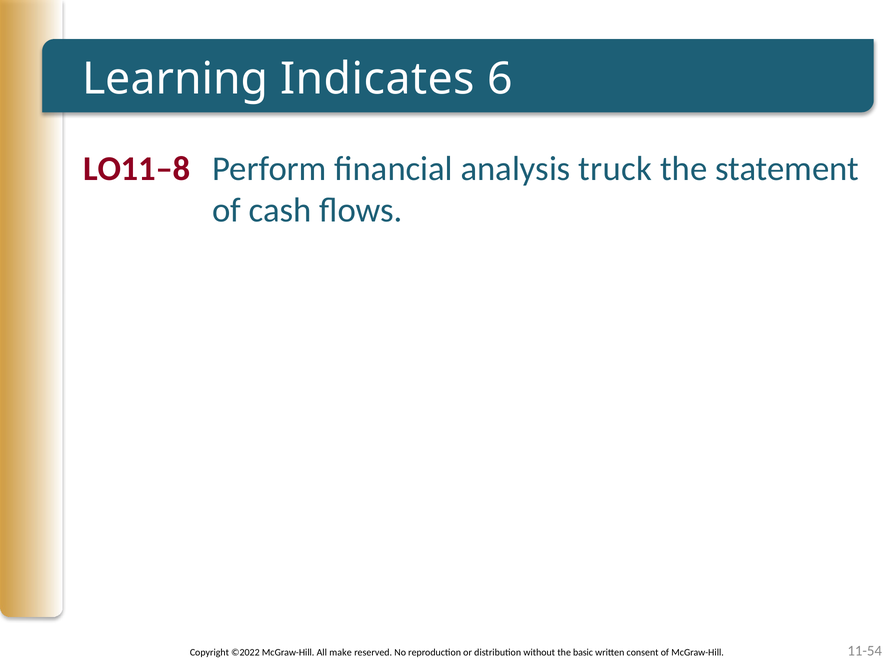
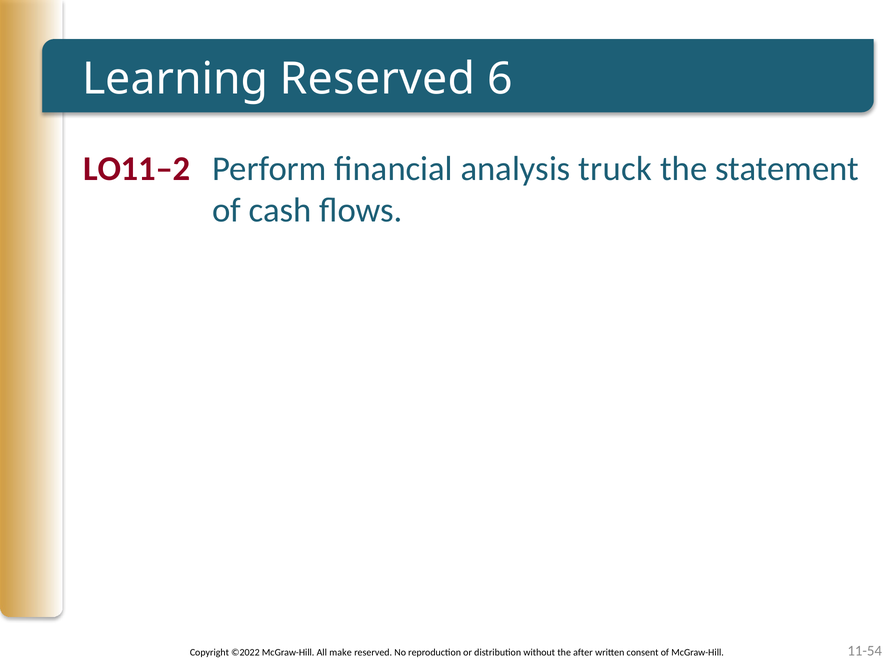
Learning Indicates: Indicates -> Reserved
LO11–8: LO11–8 -> LO11–2
basic: basic -> after
